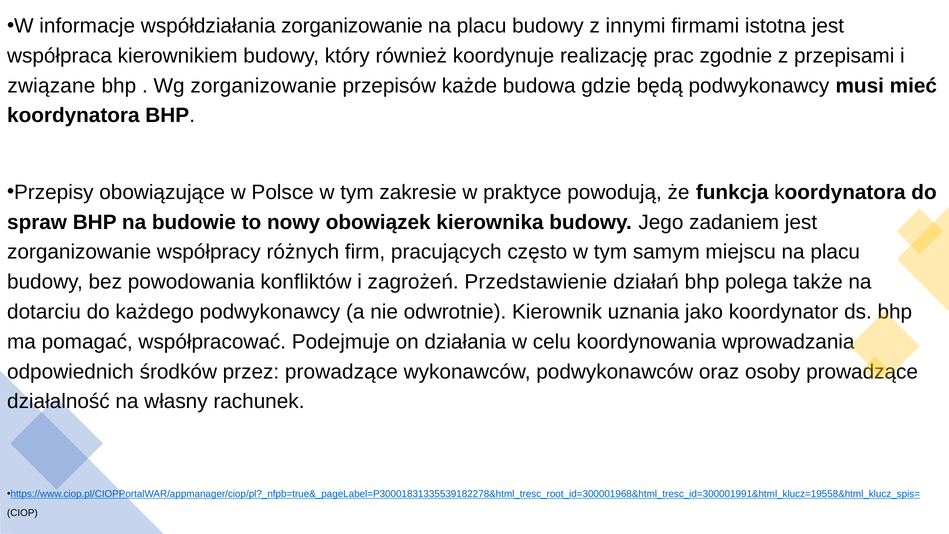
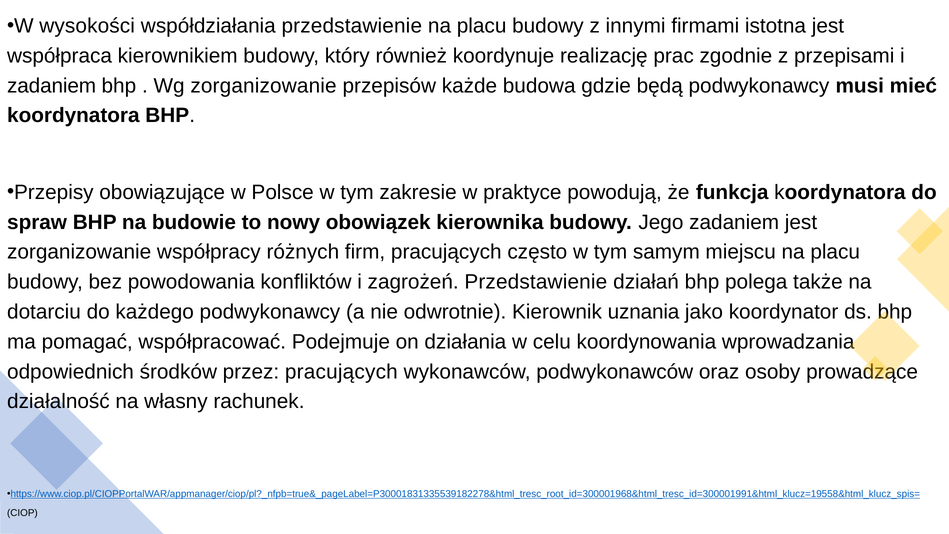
informacje: informacje -> wysokości
współdziałania zorganizowanie: zorganizowanie -> przedstawienie
związane at (51, 86): związane -> zadaniem
przez prowadzące: prowadzące -> pracujących
